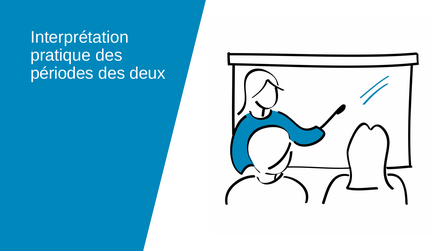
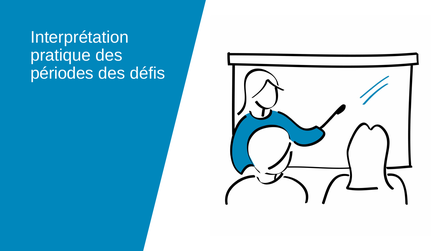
deux: deux -> défis
